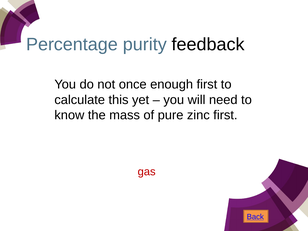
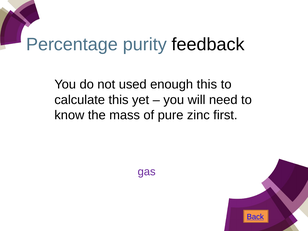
not once: once -> used
enough first: first -> this
gas at (147, 172) colour: red -> purple
